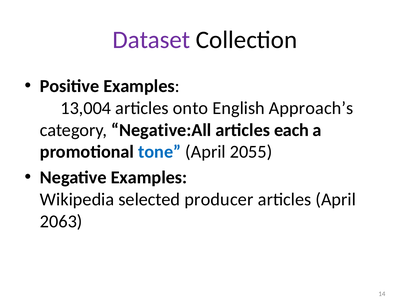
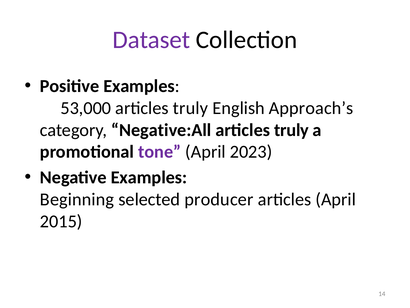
13,004: 13,004 -> 53,000
onto at (191, 108): onto -> truly
each at (292, 130): each -> truly
tone colour: blue -> purple
2055: 2055 -> 2023
Wikipedia: Wikipedia -> Beginning
2063: 2063 -> 2015
